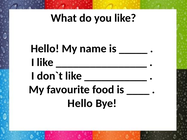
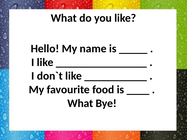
Hello at (80, 104): Hello -> What
